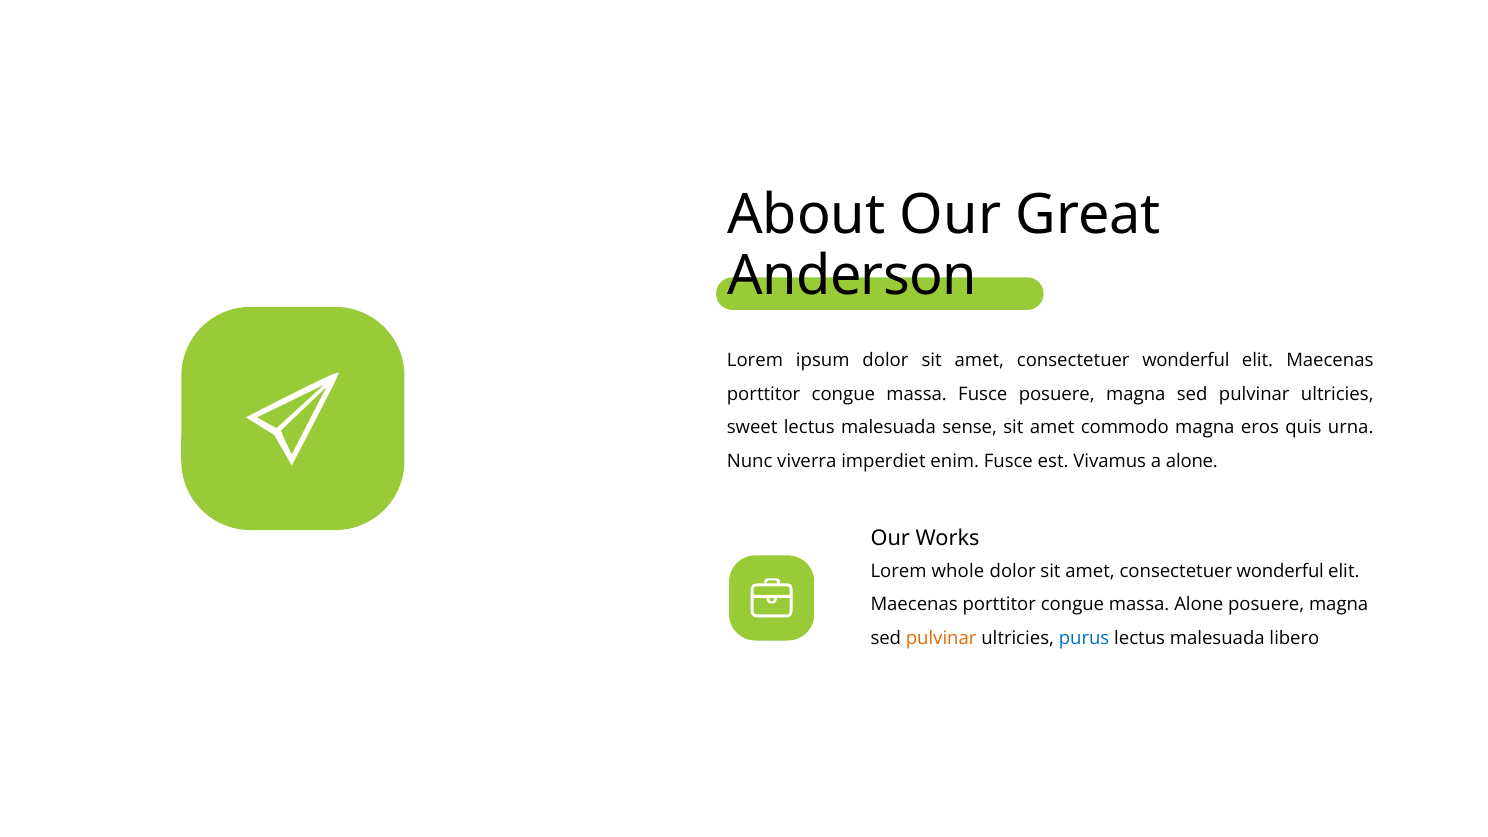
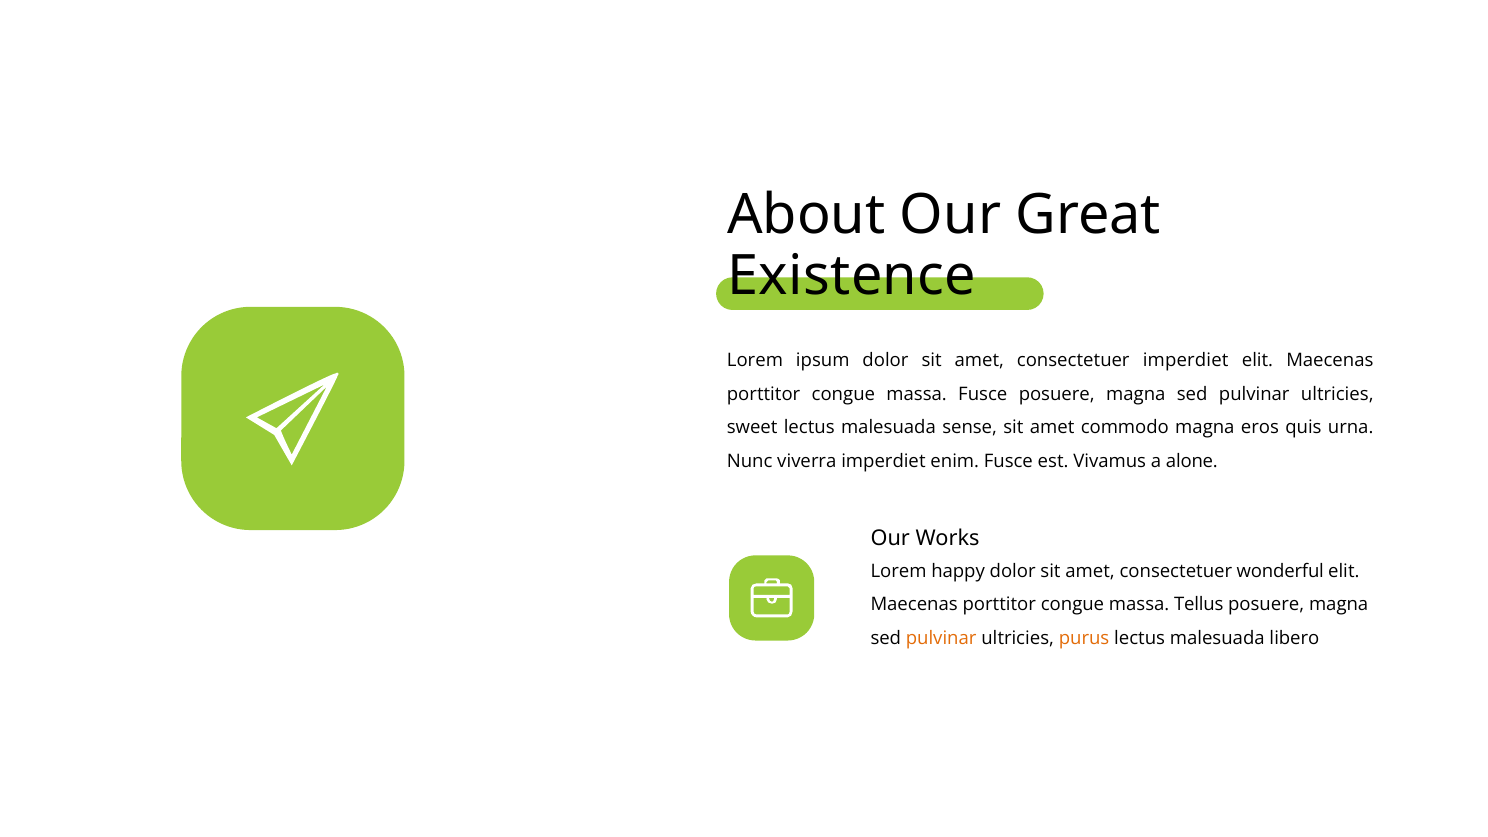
Anderson: Anderson -> Existence
wonderful at (1186, 361): wonderful -> imperdiet
whole: whole -> happy
massa Alone: Alone -> Tellus
purus colour: blue -> orange
